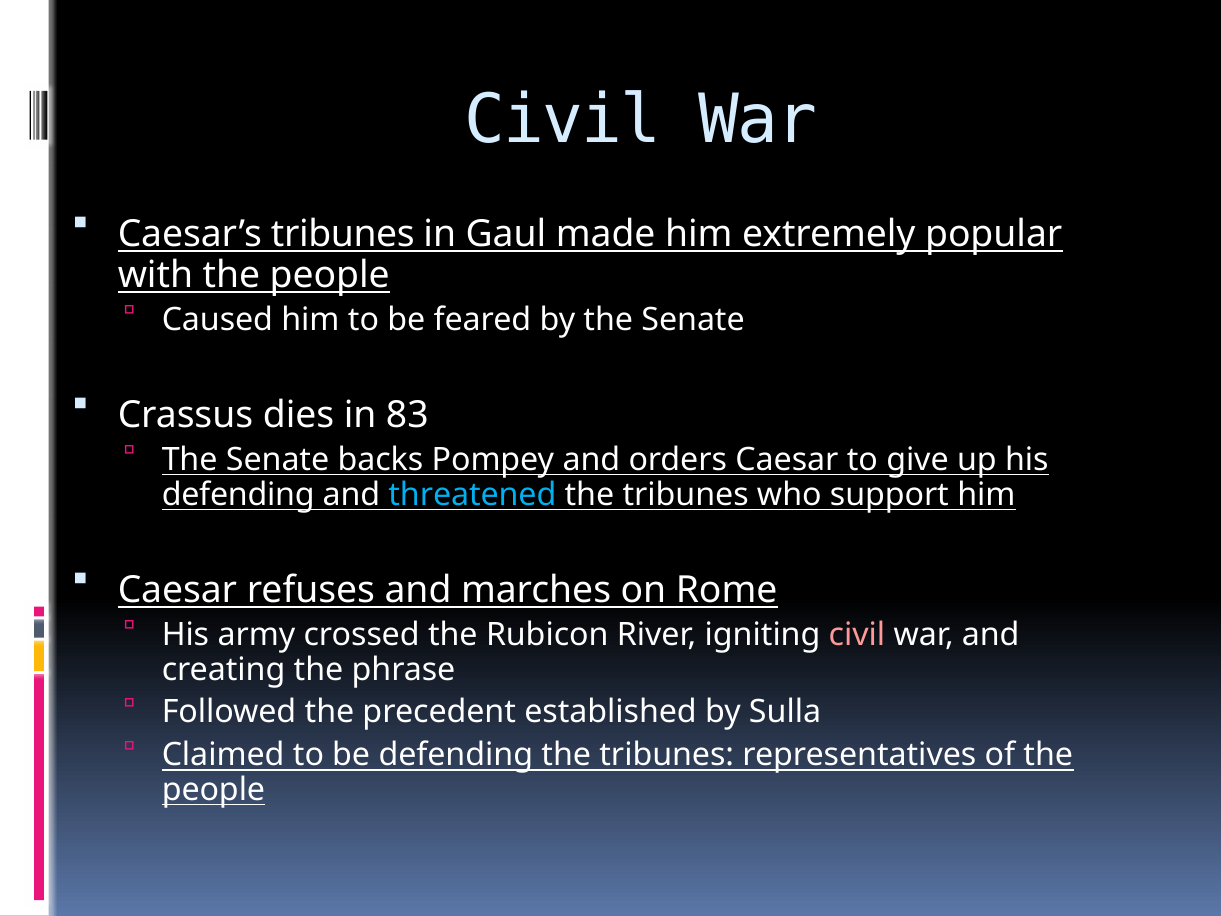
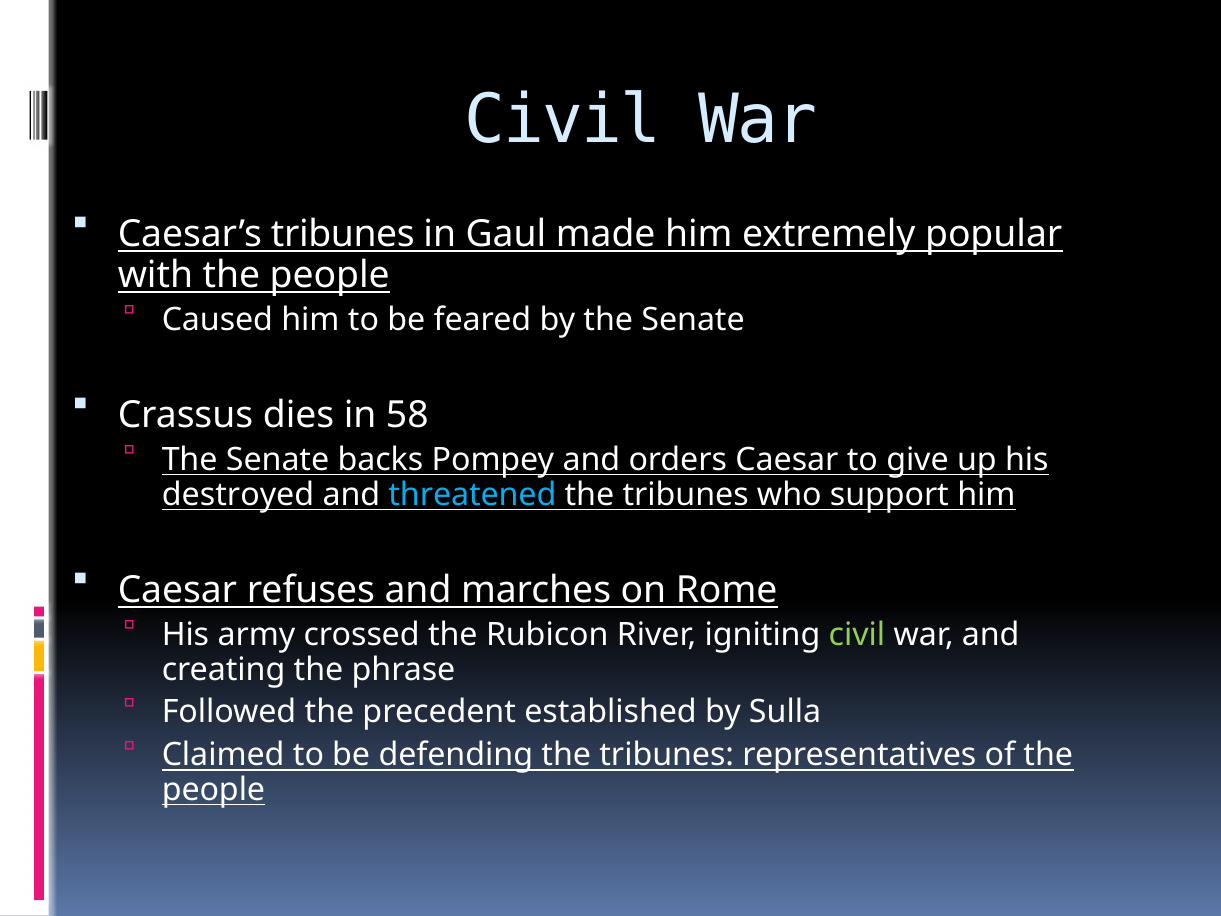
83: 83 -> 58
defending at (238, 495): defending -> destroyed
civil at (857, 635) colour: pink -> light green
